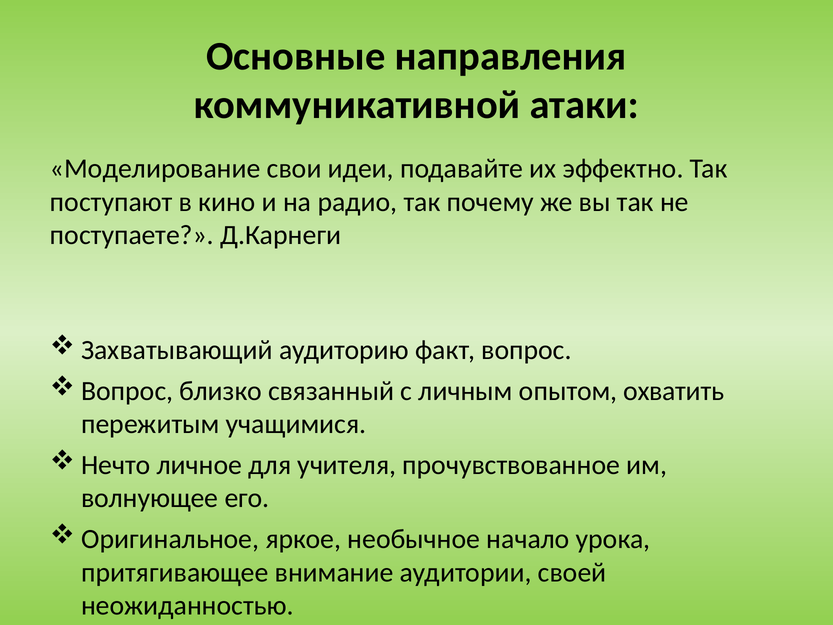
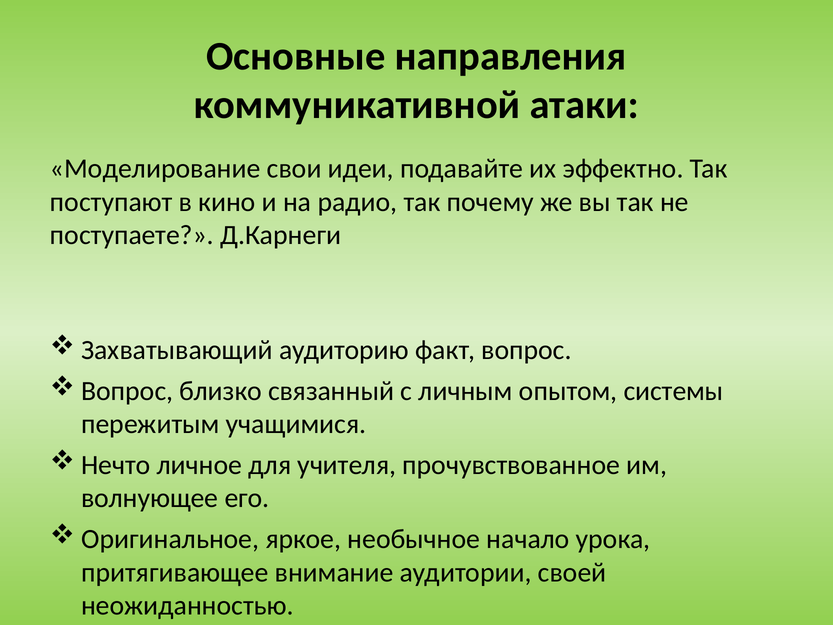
охватить: охватить -> системы
